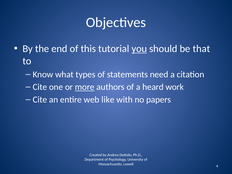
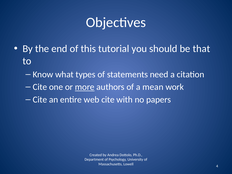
you underline: present -> none
heard: heard -> mean
web like: like -> cite
